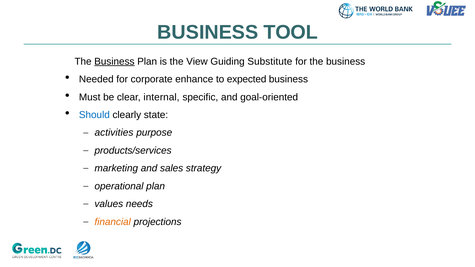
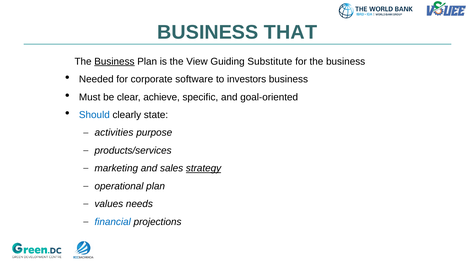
TOOL: TOOL -> THAT
enhance: enhance -> software
expected: expected -> investors
internal: internal -> achieve
strategy underline: none -> present
financial colour: orange -> blue
